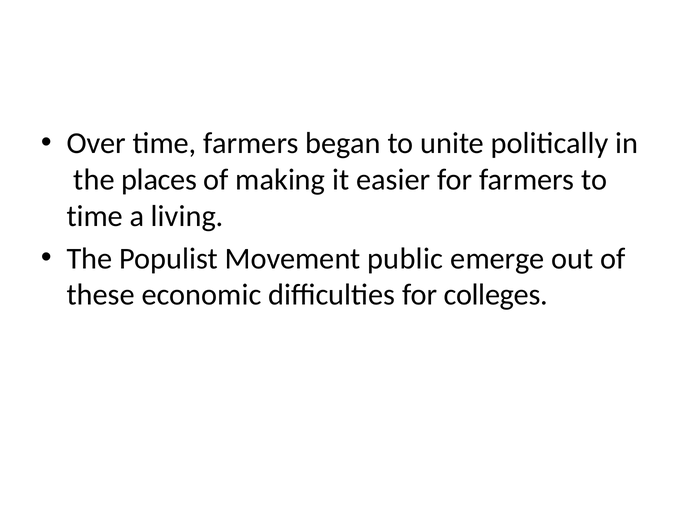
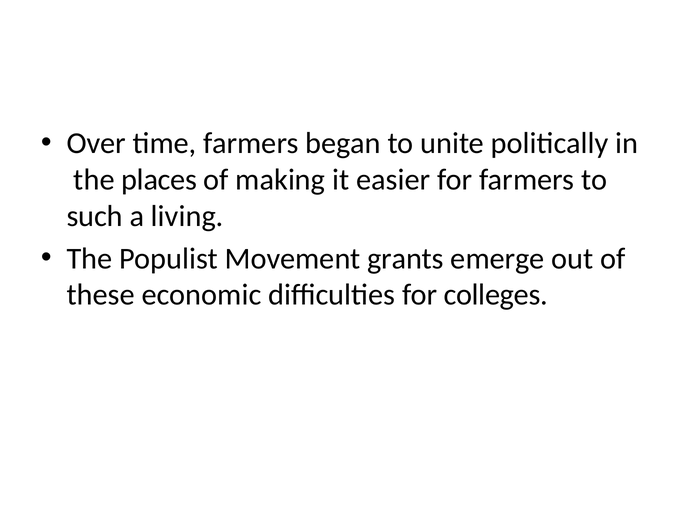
time at (95, 216): time -> such
public: public -> grants
